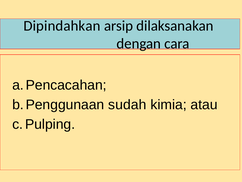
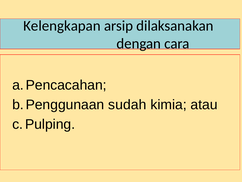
Dipindahkan: Dipindahkan -> Kelengkapan
